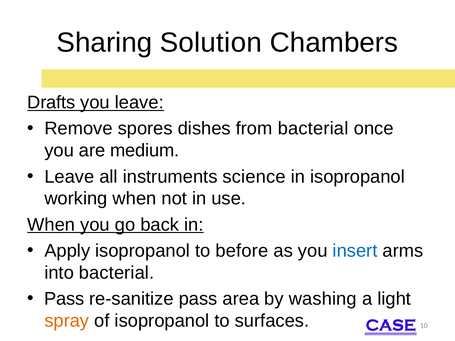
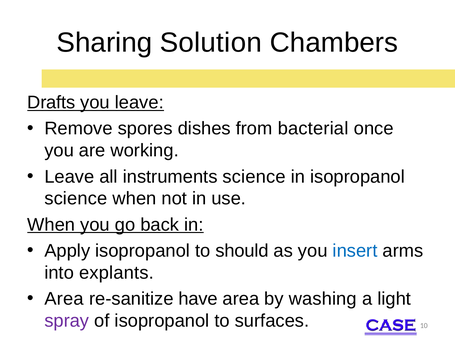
medium: medium -> working
working at (76, 199): working -> science
before: before -> should
into bacterial: bacterial -> explants
Pass at (64, 299): Pass -> Area
re-sanitize pass: pass -> have
spray colour: orange -> purple
